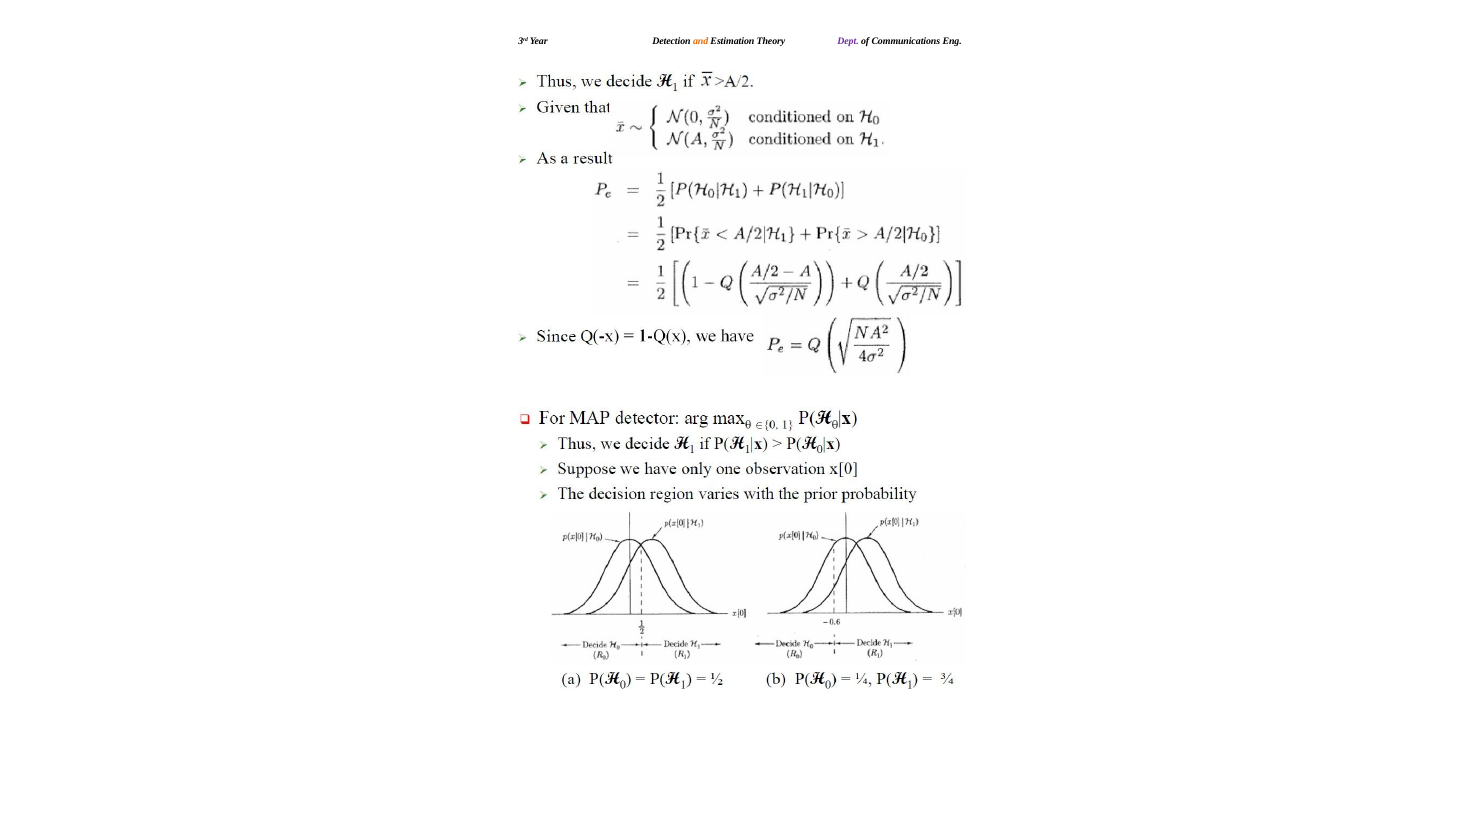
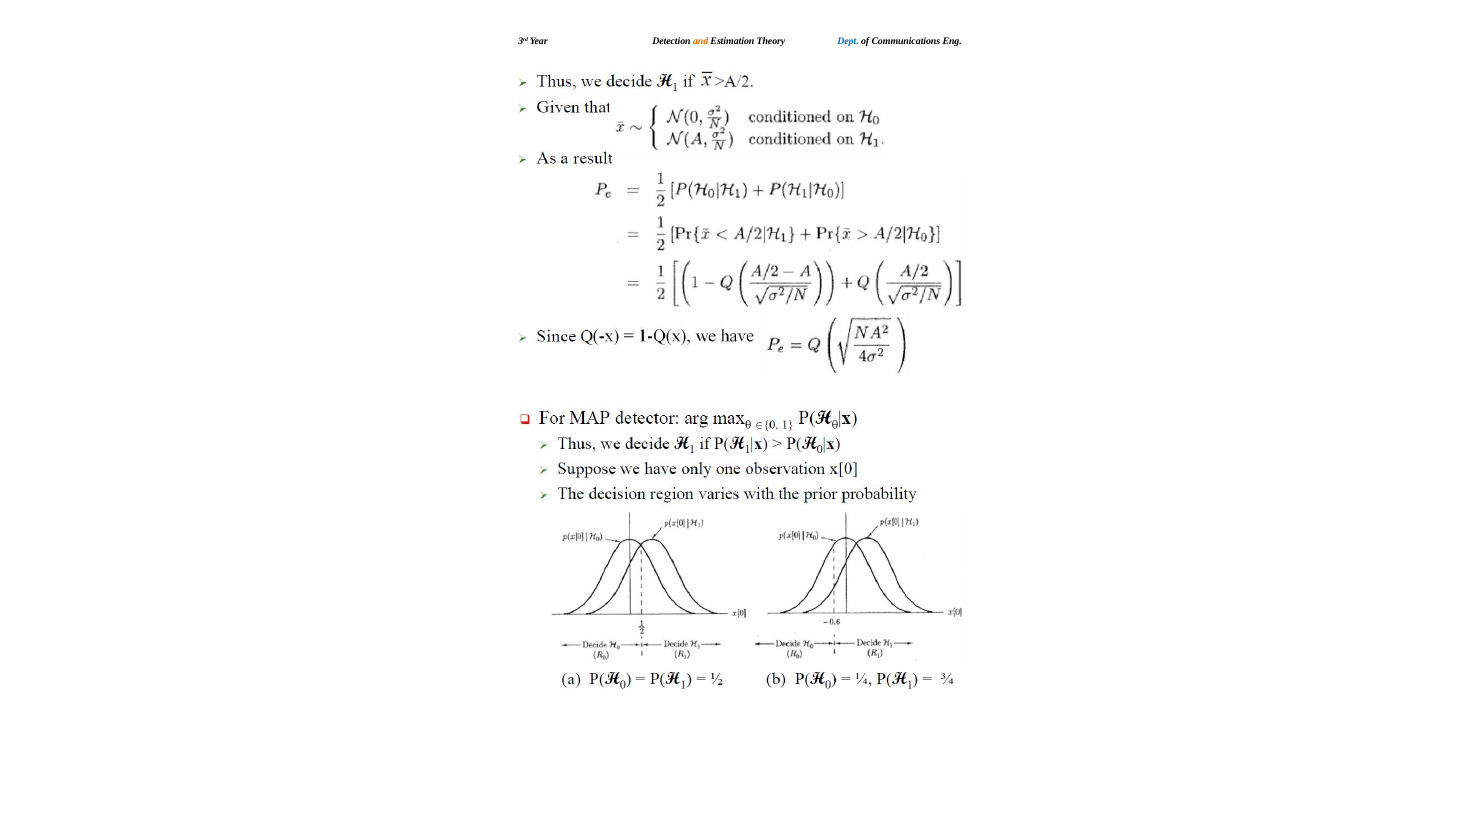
Dept colour: purple -> blue
